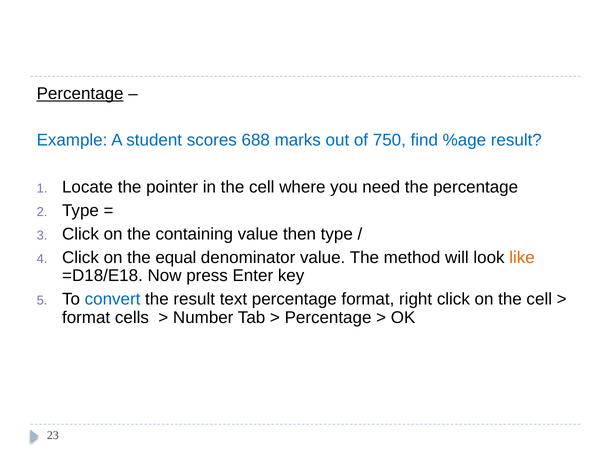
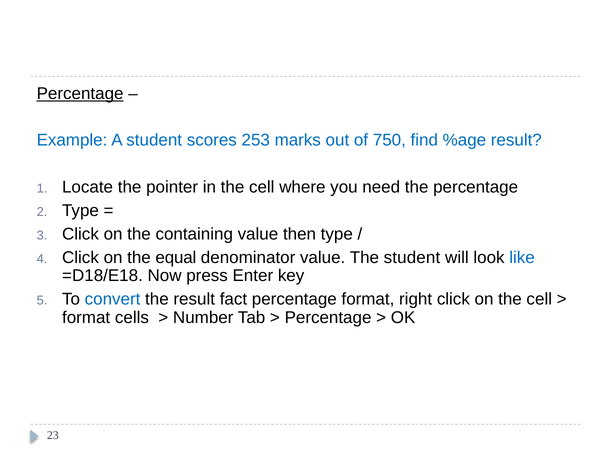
688: 688 -> 253
The method: method -> student
like colour: orange -> blue
text: text -> fact
